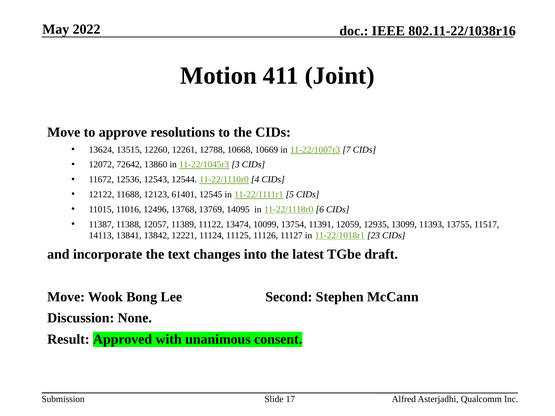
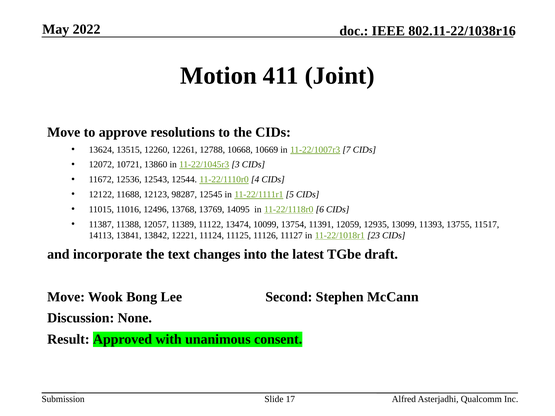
72642: 72642 -> 10721
61401: 61401 -> 98287
